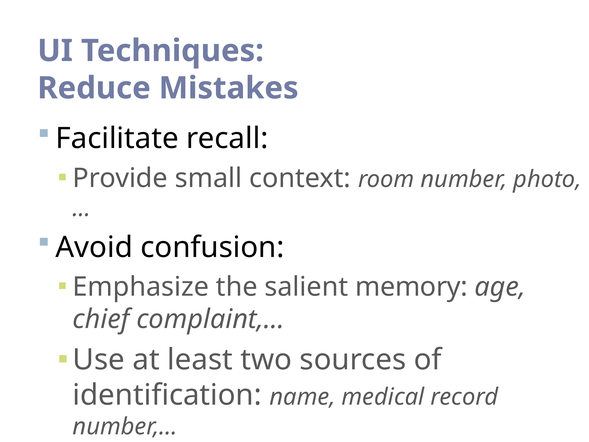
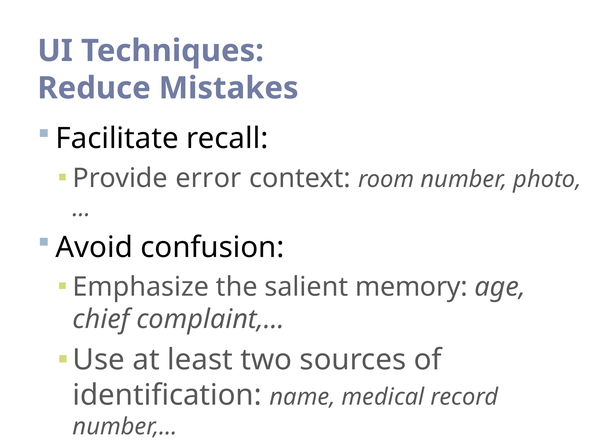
small: small -> error
